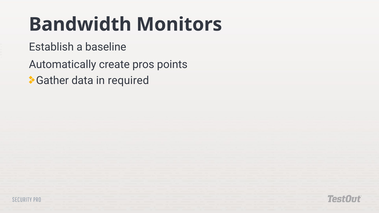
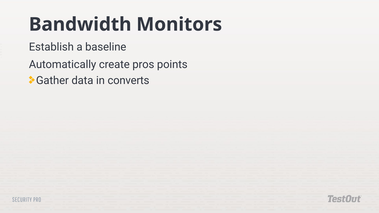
required: required -> converts
